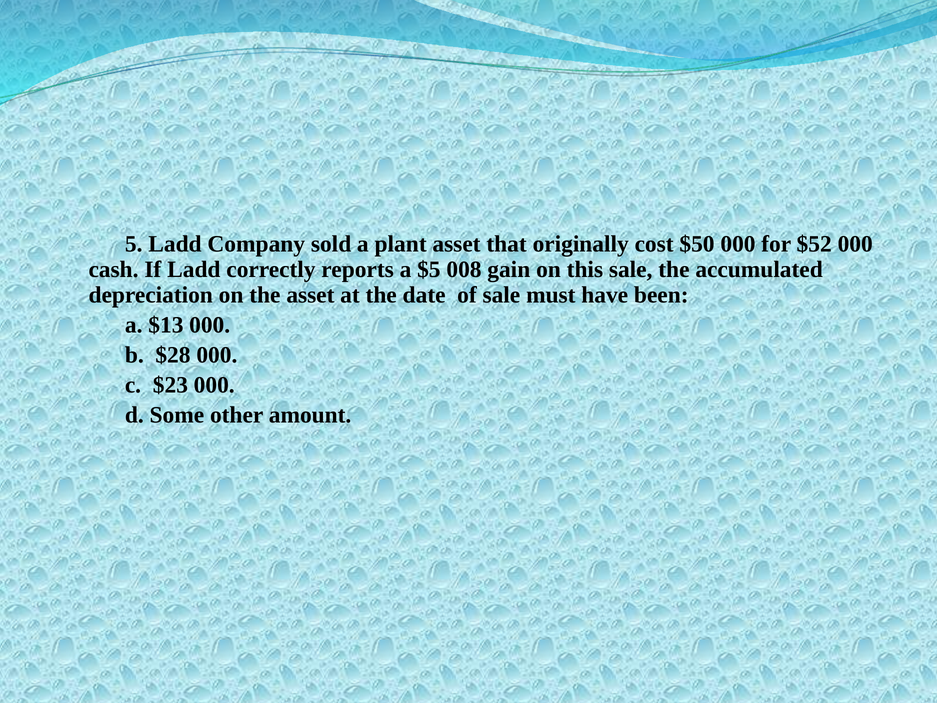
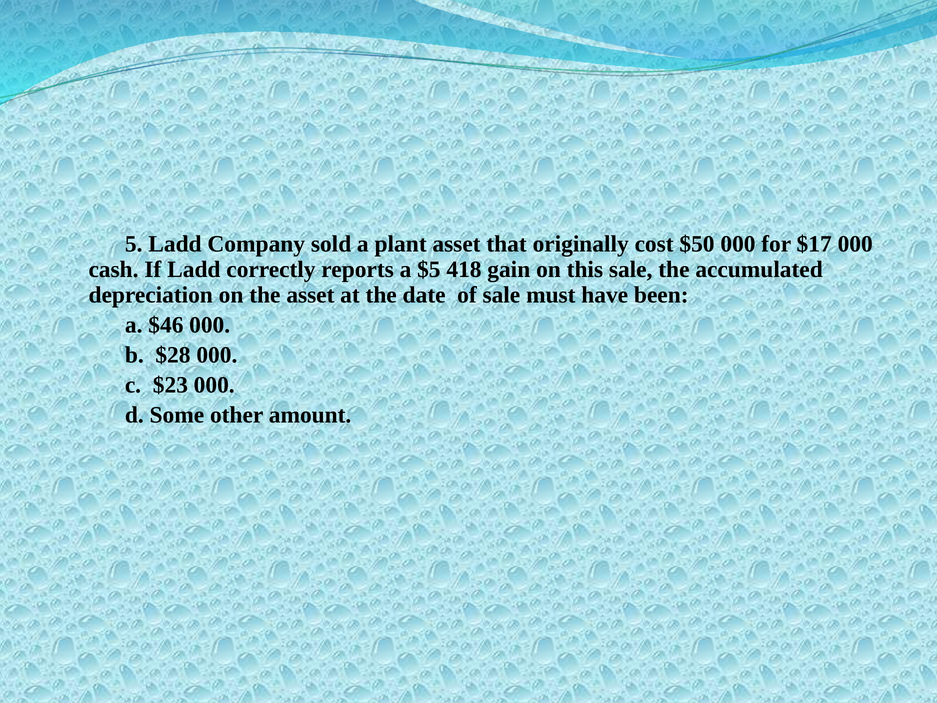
$52: $52 -> $17
008: 008 -> 418
$13: $13 -> $46
